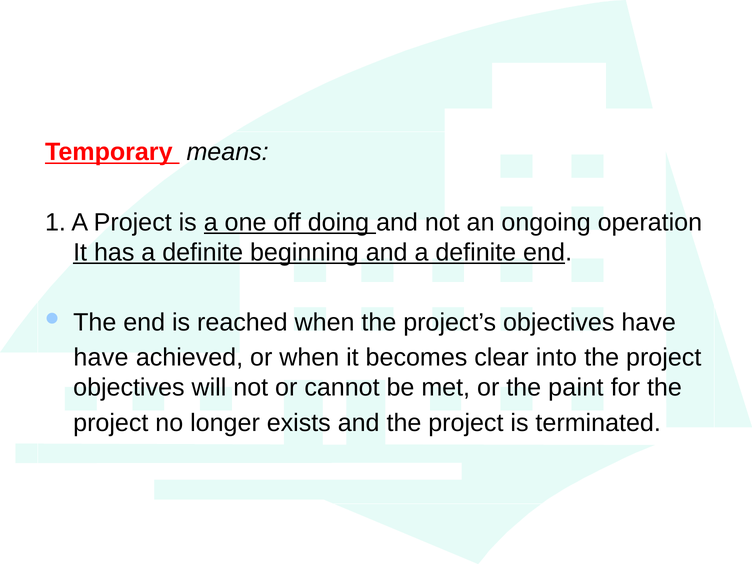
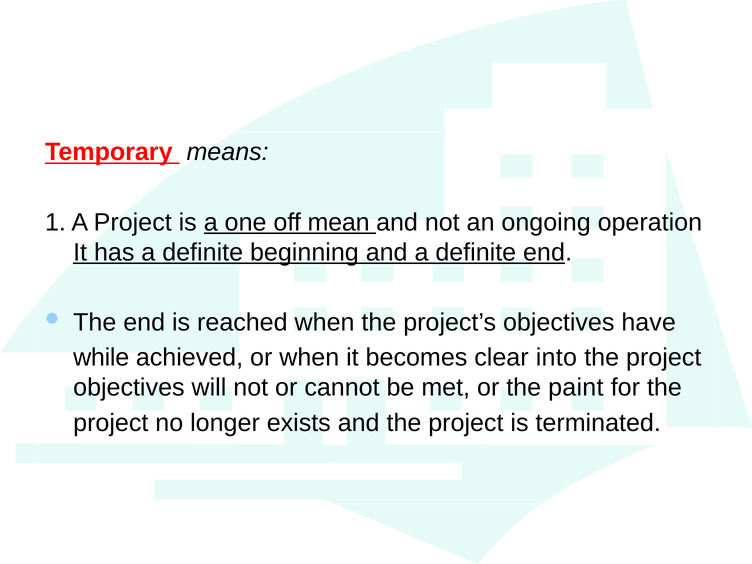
doing: doing -> mean
have at (101, 358): have -> while
